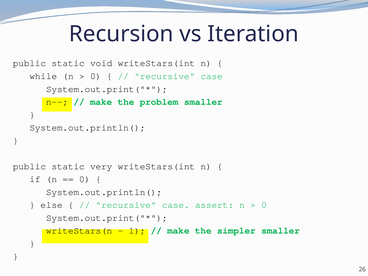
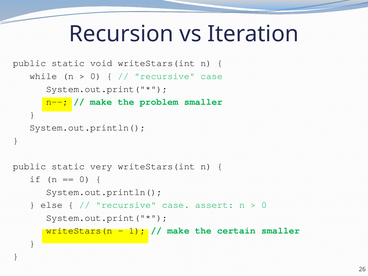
simpler: simpler -> certain
